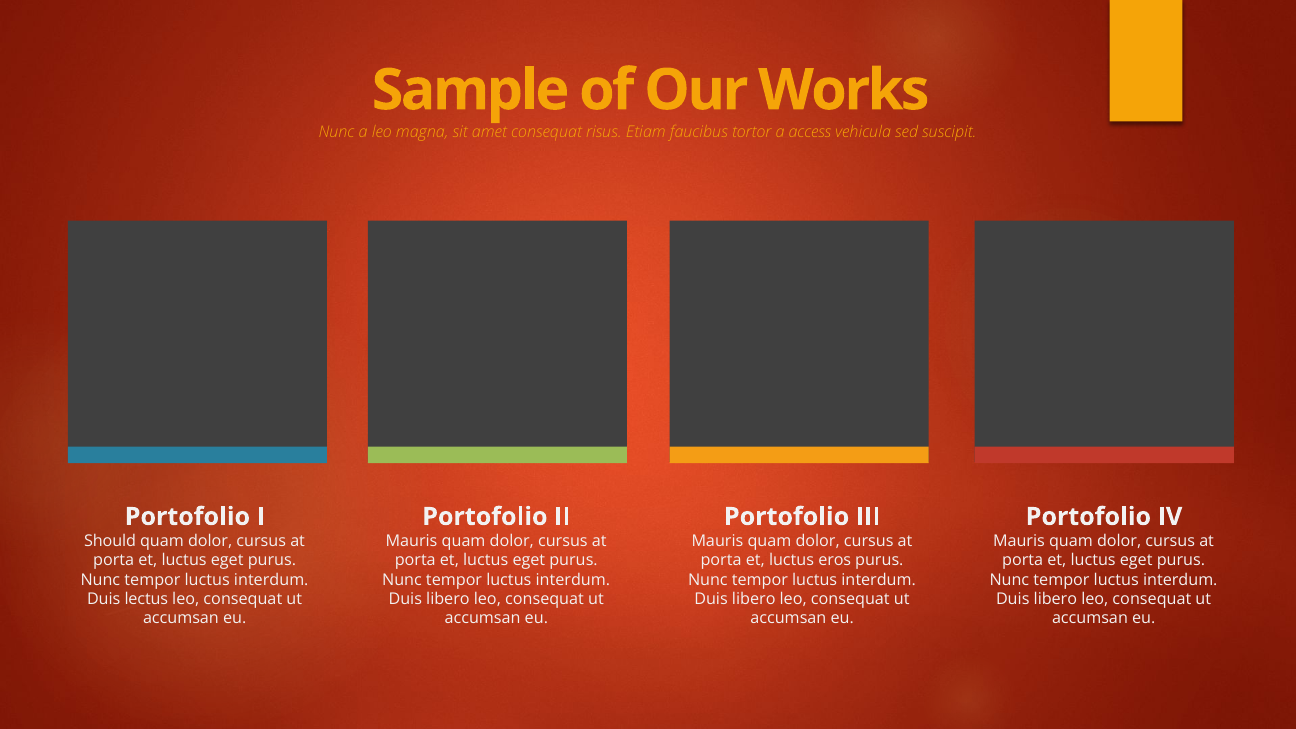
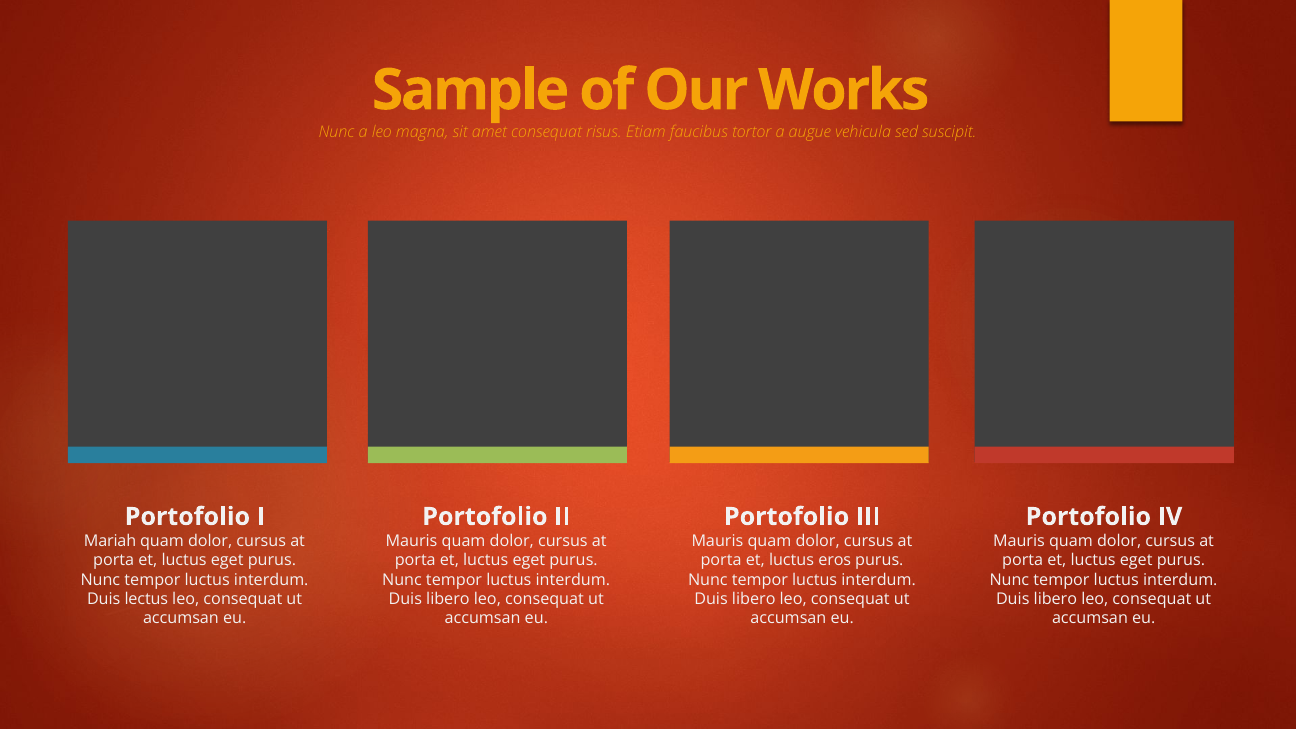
access: access -> augue
Should: Should -> Mariah
